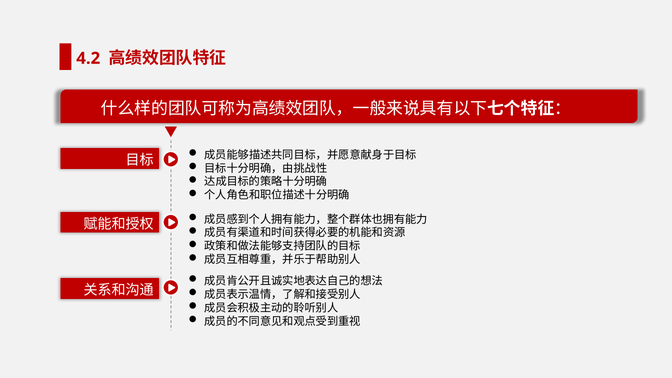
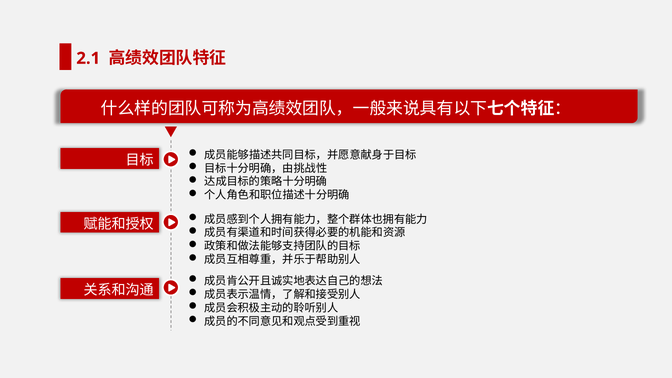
4.2: 4.2 -> 2.1
